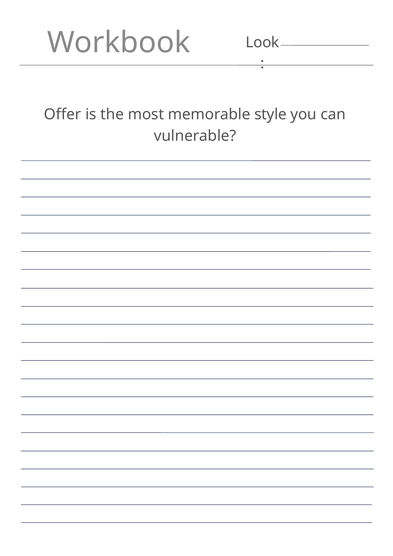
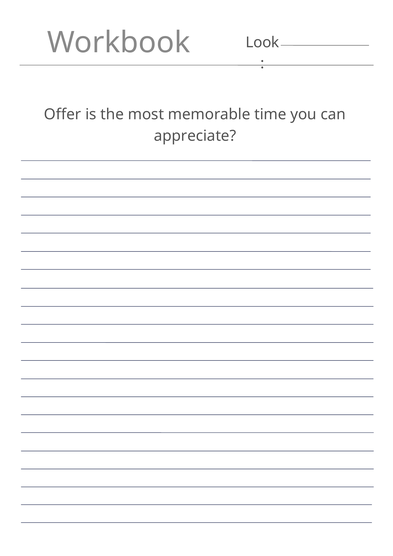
style: style -> time
vulnerable: vulnerable -> appreciate
